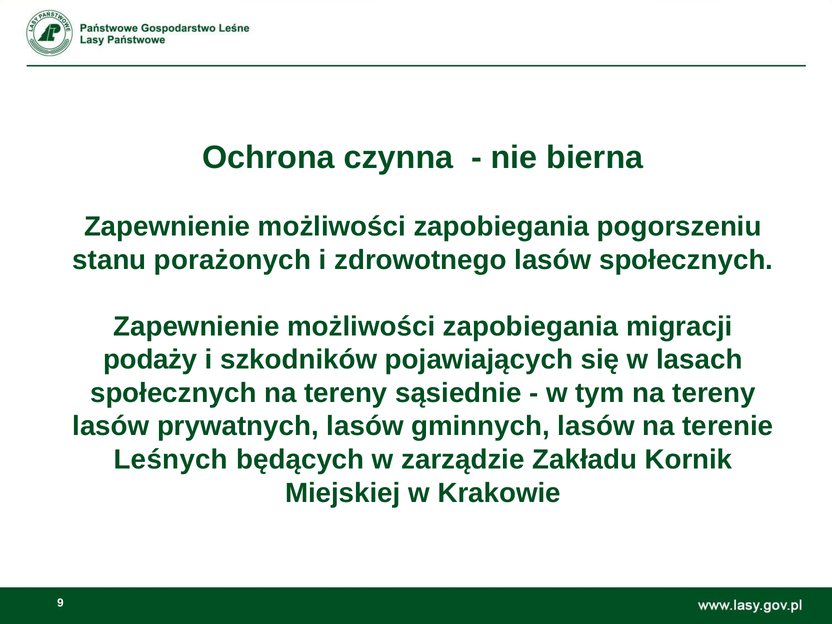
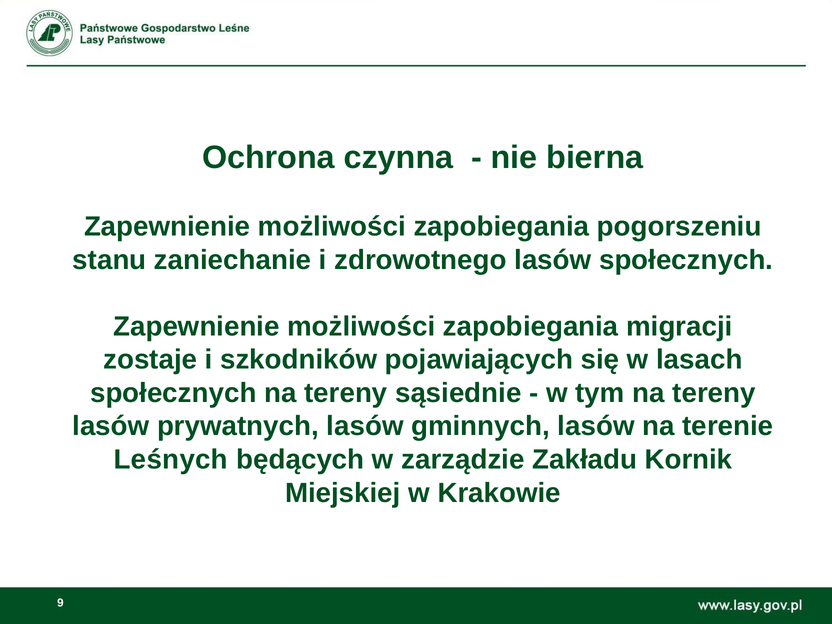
porażonych: porażonych -> zaniechanie
podaży: podaży -> zostaje
